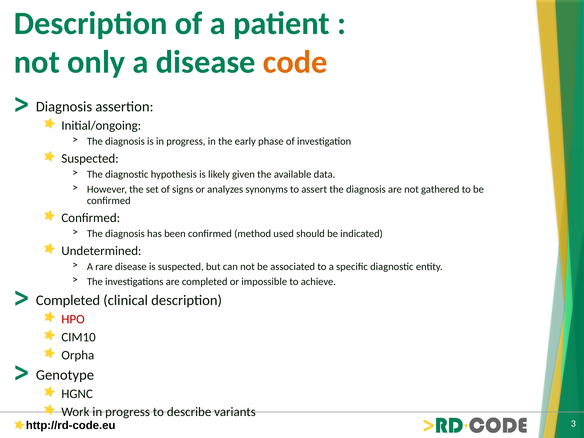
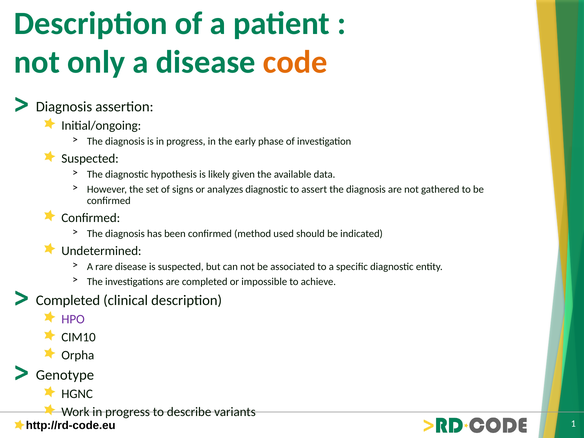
analyzes synonyms: synonyms -> diagnostic
HPO colour: red -> purple
3: 3 -> 1
